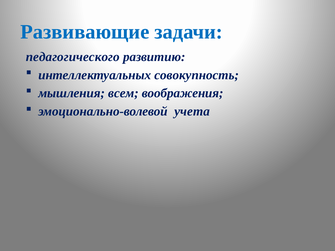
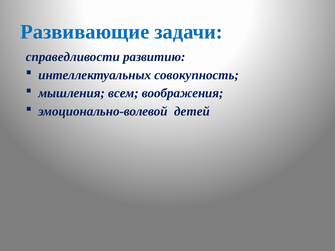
педагогического: педагогического -> справедливости
учета: учета -> детей
